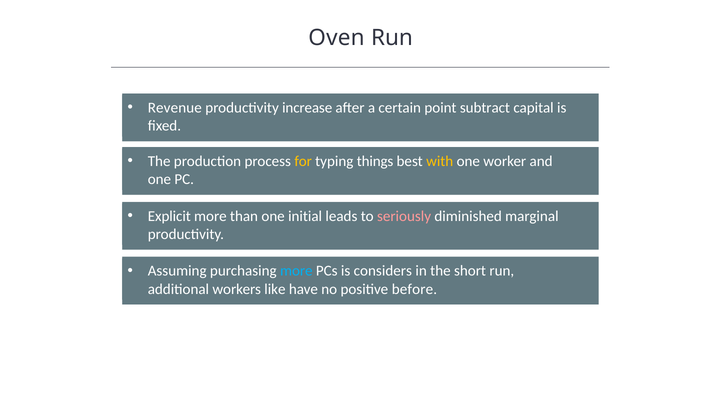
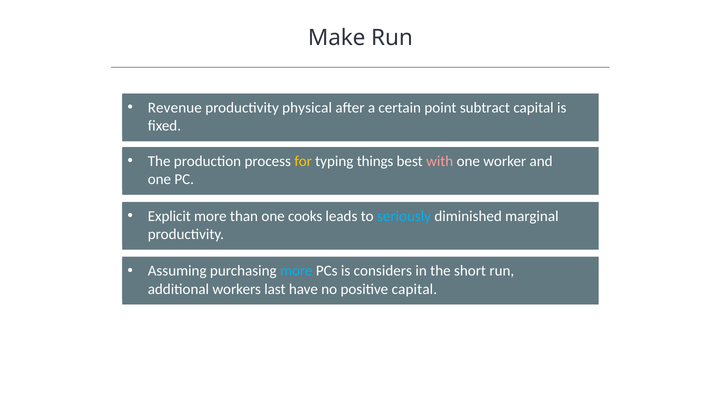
Oven: Oven -> Make
increase: increase -> physical
with colour: yellow -> pink
initial: initial -> cooks
seriously colour: pink -> light blue
like: like -> last
positive before: before -> capital
